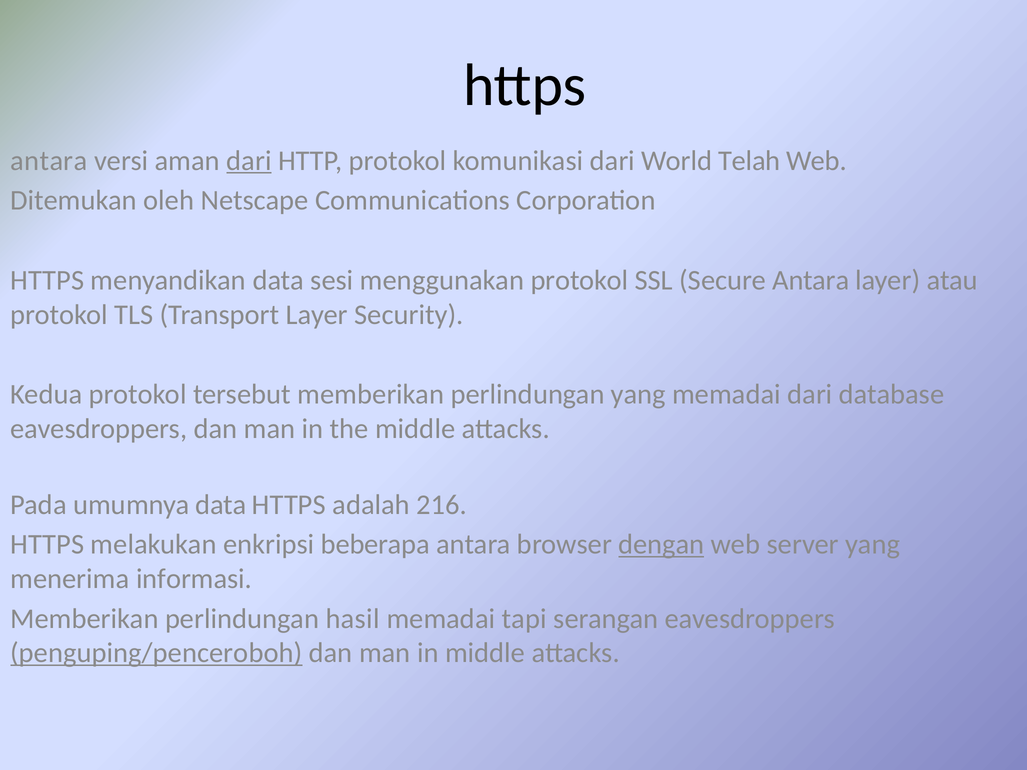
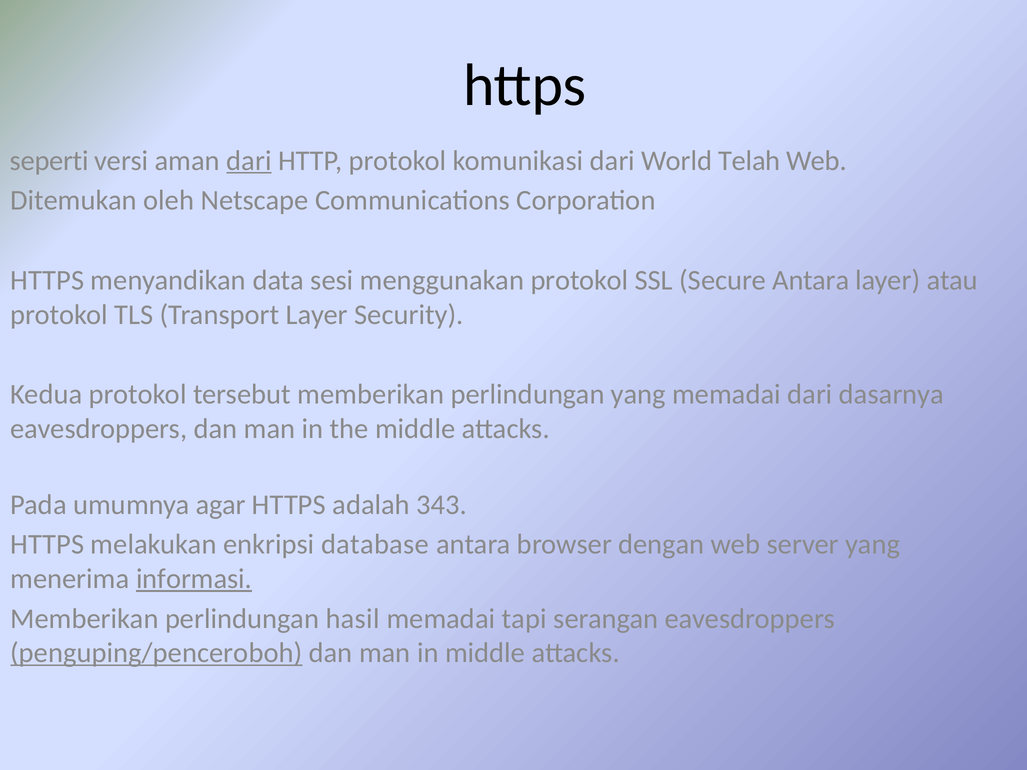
antara at (49, 161): antara -> seperti
database: database -> dasarnya
umumnya data: data -> agar
216: 216 -> 343
beberapa: beberapa -> database
dengan underline: present -> none
informasi underline: none -> present
